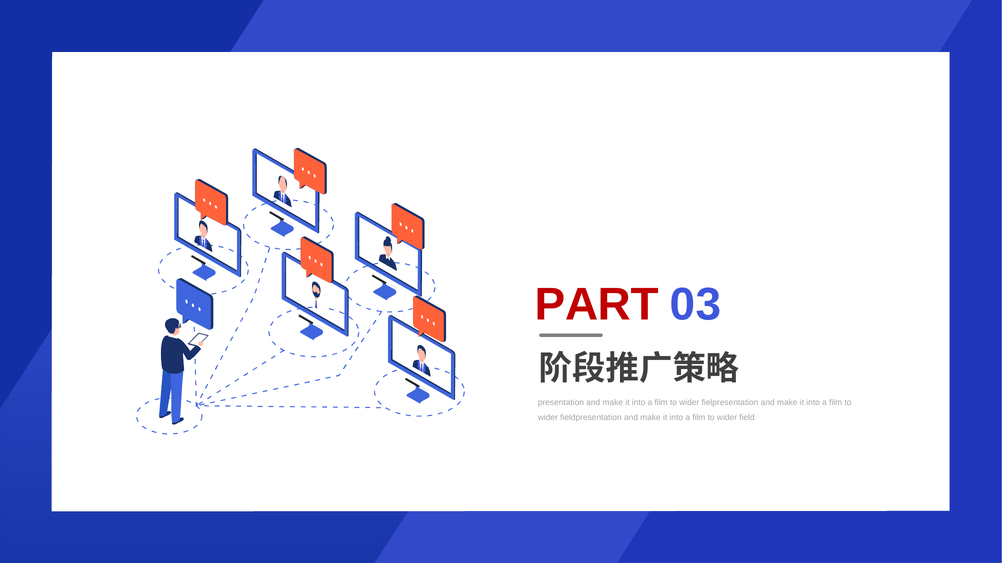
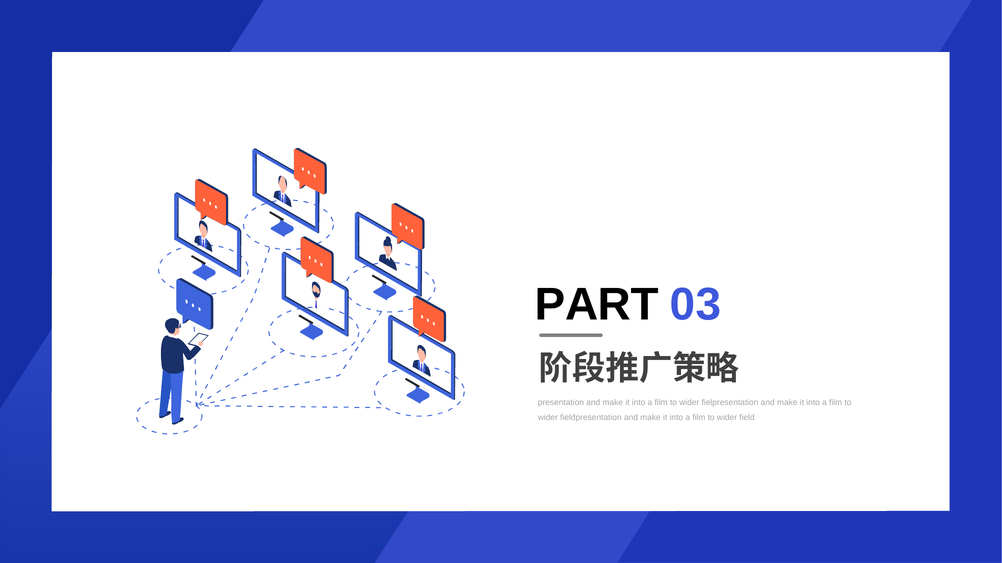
PART colour: red -> black
